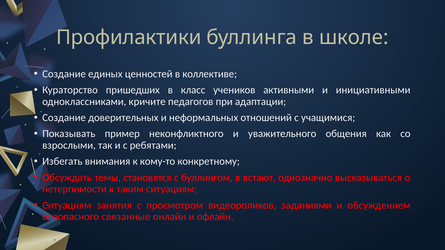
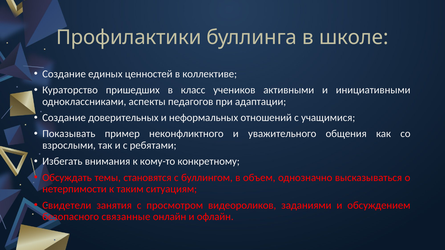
кричите: кричите -> аспекты
встают: встают -> объем
Ситуациям at (67, 205): Ситуациям -> Свидетели
